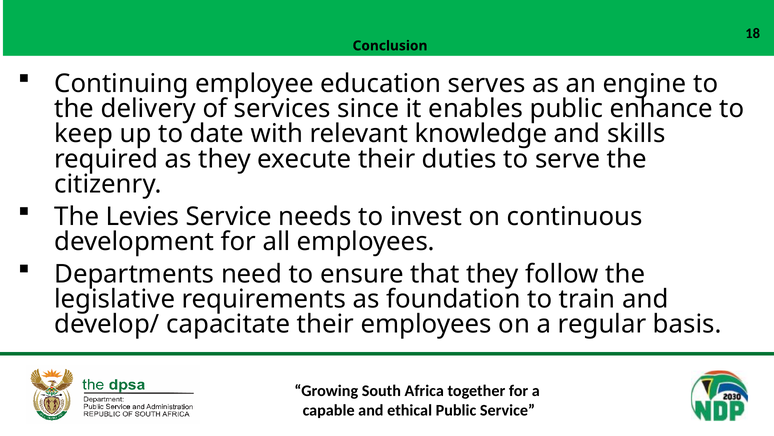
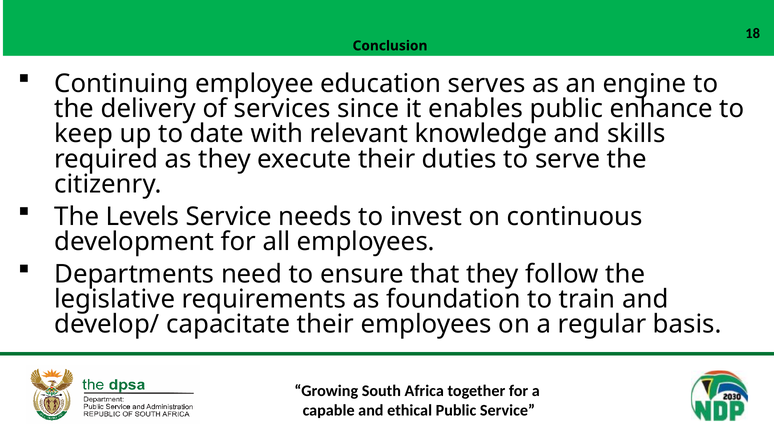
Levies: Levies -> Levels
